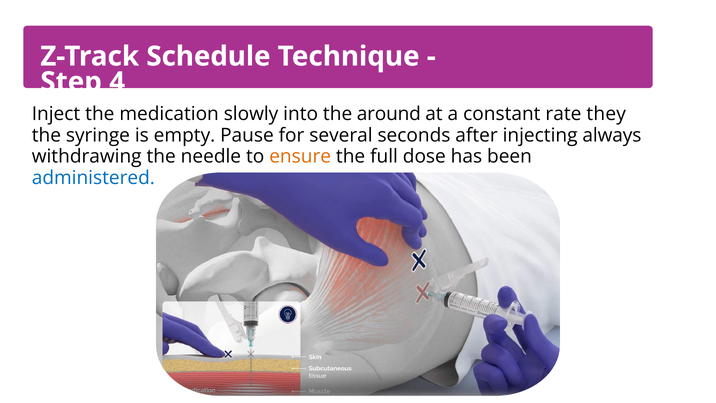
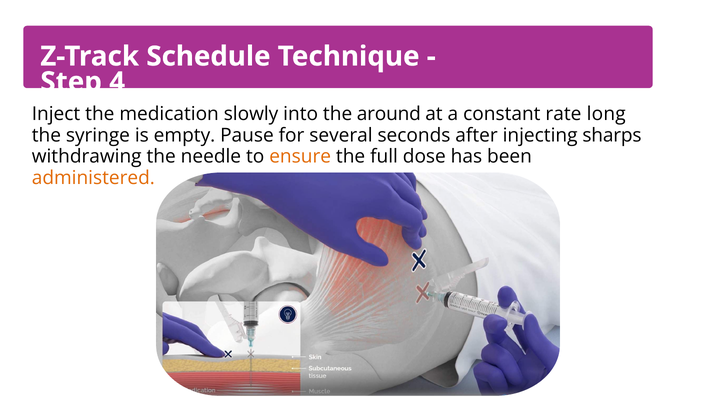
they: they -> long
always: always -> sharps
administered colour: blue -> orange
